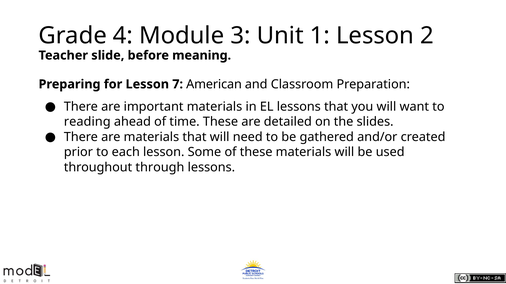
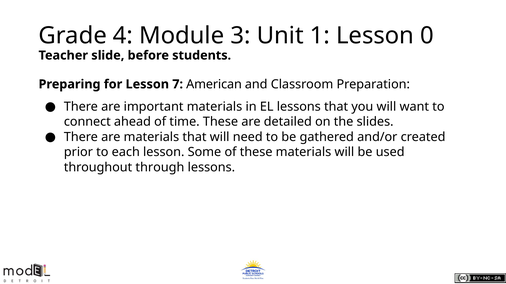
2: 2 -> 0
meaning: meaning -> students
reading: reading -> connect
